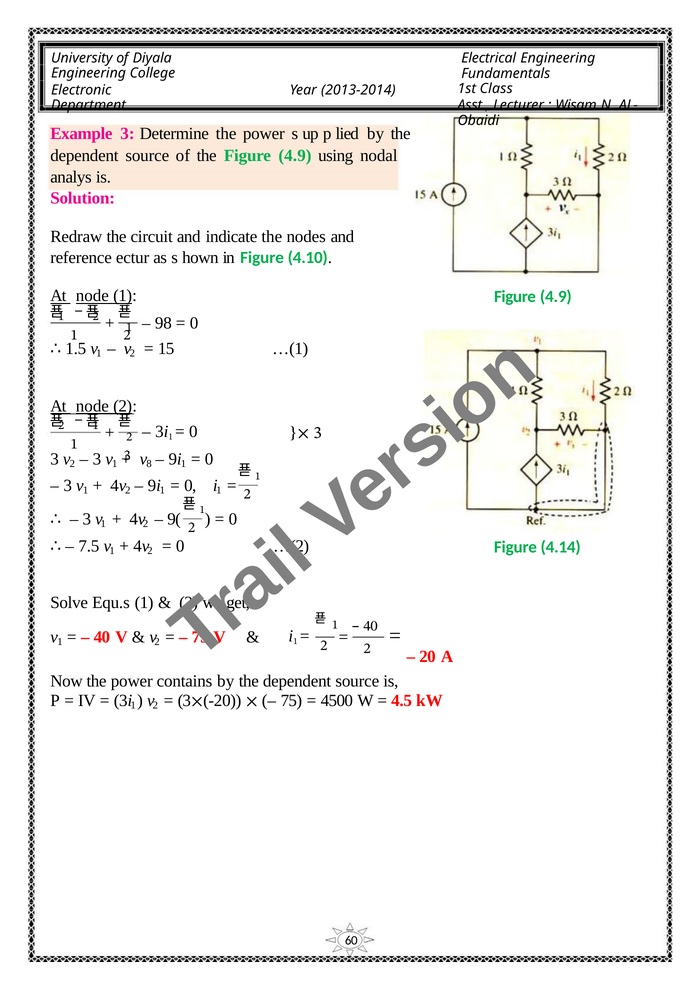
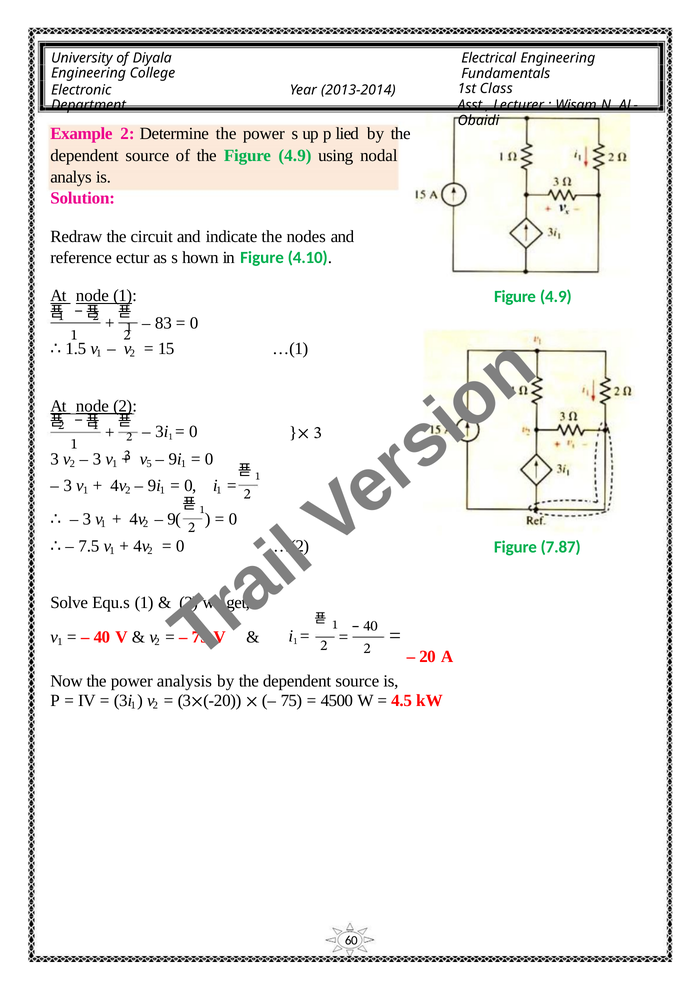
Example 3: 3 -> 2
98: 98 -> 83
8: 8 -> 5
4.14: 4.14 -> 7.87
contains: contains -> analysis
